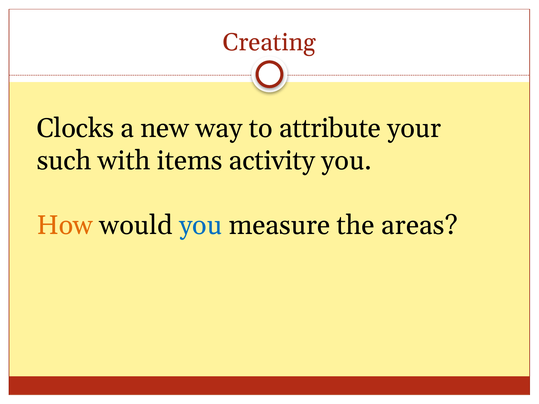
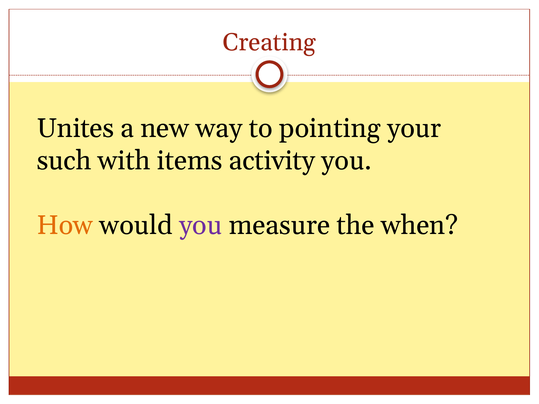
Clocks: Clocks -> Unites
attribute: attribute -> pointing
you at (201, 226) colour: blue -> purple
areas: areas -> when
